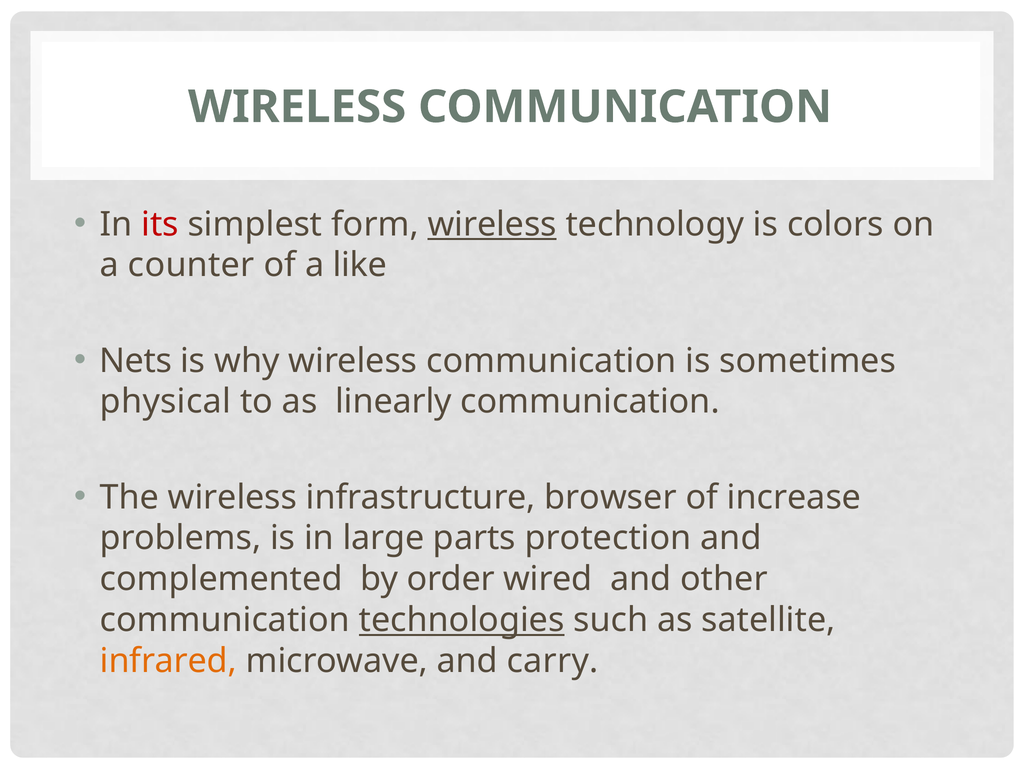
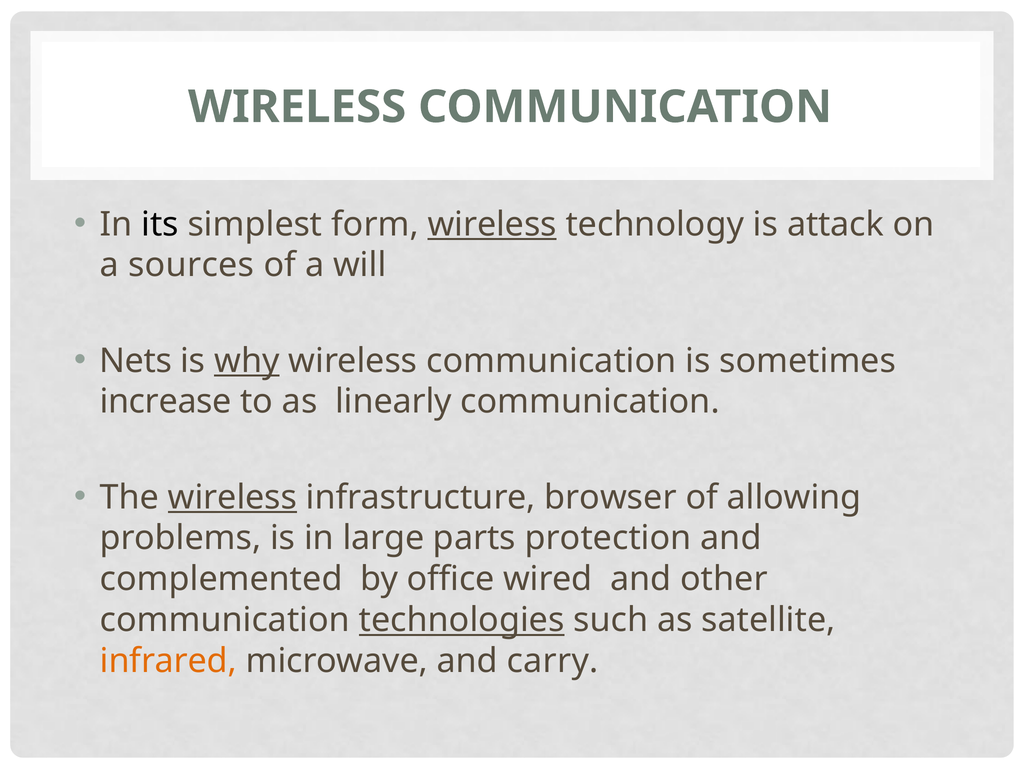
its colour: red -> black
colors: colors -> attack
counter: counter -> sources
like: like -> will
why underline: none -> present
physical: physical -> increase
wireless at (233, 497) underline: none -> present
increase: increase -> allowing
order: order -> office
